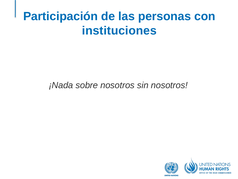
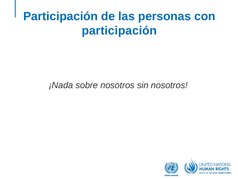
instituciones at (119, 31): instituciones -> participación
